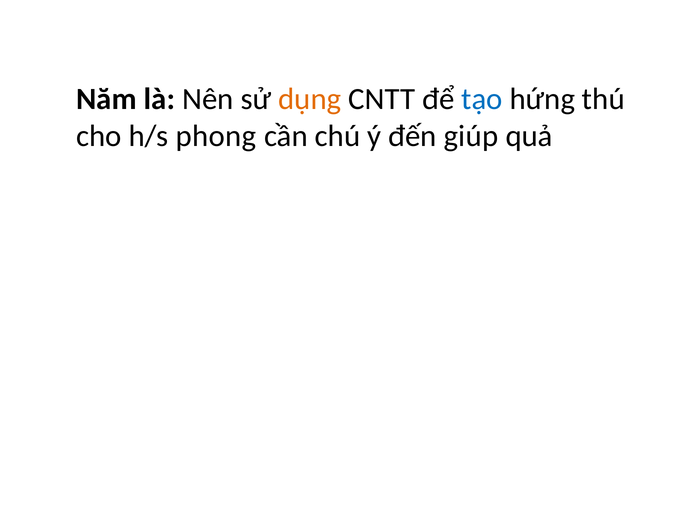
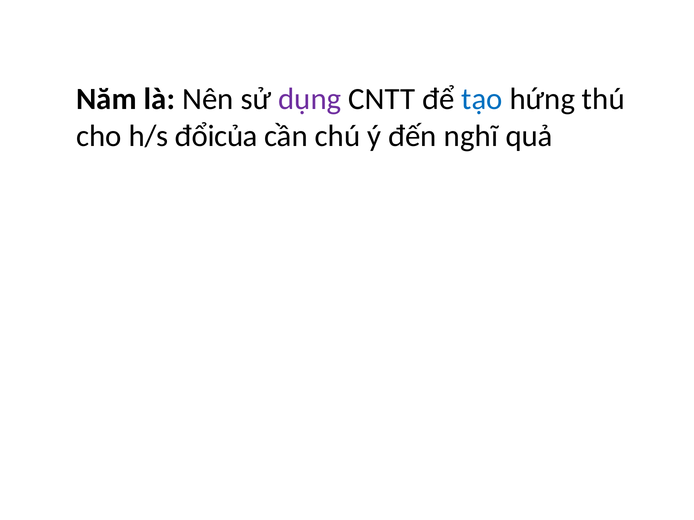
dụng colour: orange -> purple
phong: phong -> đổicủa
giúp: giúp -> nghĩ
